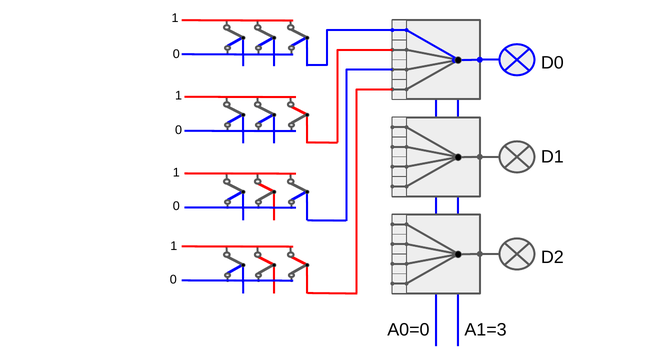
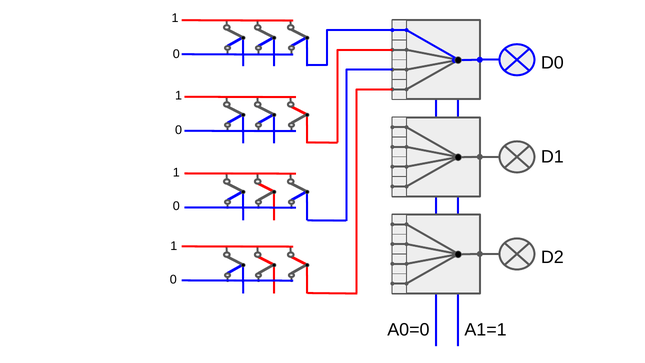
A1=3: A1=3 -> A1=1
